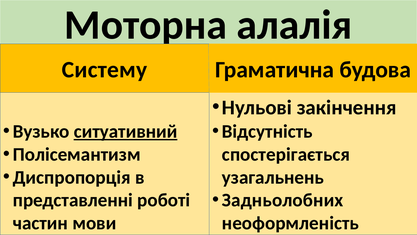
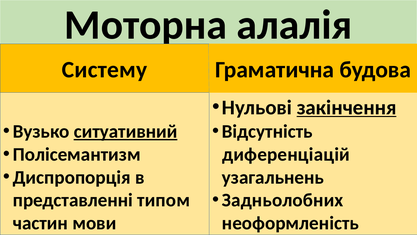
закінчення underline: none -> present
спостерігається: спостерігається -> диференціацій
роботі: роботі -> типом
